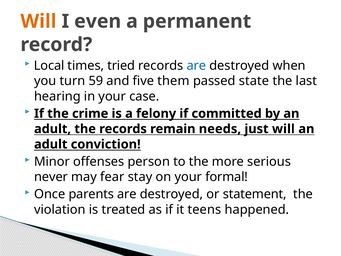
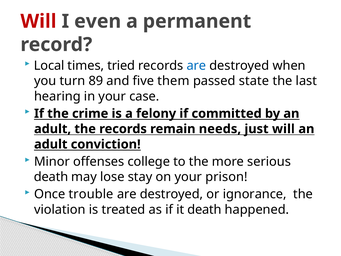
Will at (38, 21) colour: orange -> red
59: 59 -> 89
person: person -> college
never at (51, 177): never -> death
fear: fear -> lose
formal: formal -> prison
parents: parents -> trouble
statement: statement -> ignorance
it teens: teens -> death
